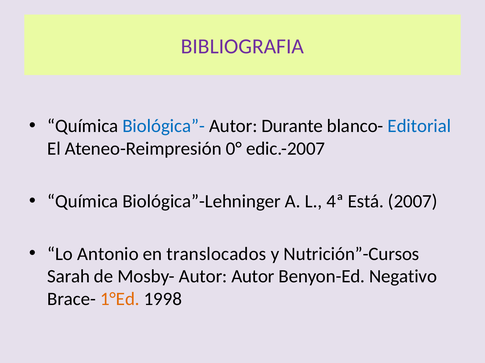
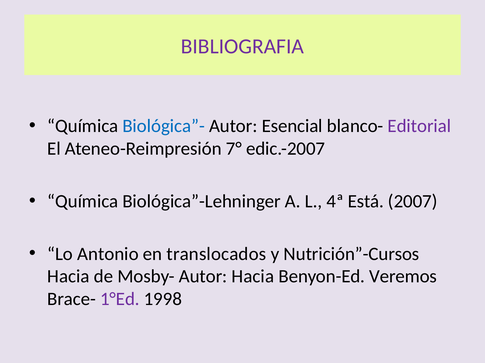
Durante: Durante -> Esencial
Editorial colour: blue -> purple
0°: 0° -> 7°
Sarah at (69, 277): Sarah -> Hacia
Autor Autor: Autor -> Hacia
Negativo: Negativo -> Veremos
1°Ed colour: orange -> purple
